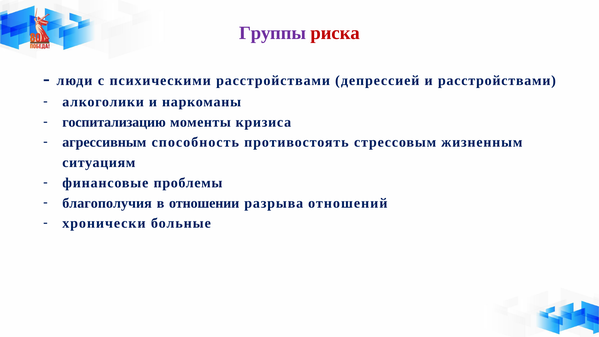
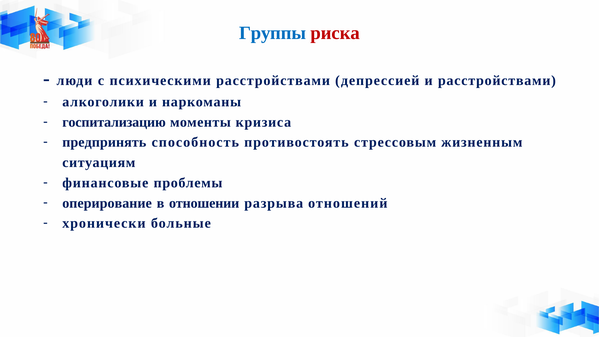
Группы colour: purple -> blue
агрессивным: агрессивным -> предпринять
благополучия: благополучия -> оперирование
